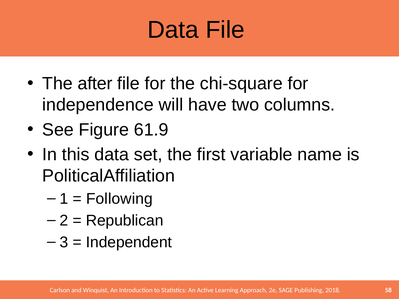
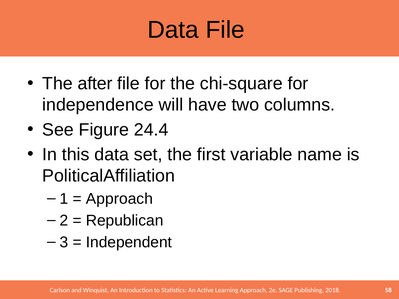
61.9: 61.9 -> 24.4
Following at (119, 199): Following -> Approach
